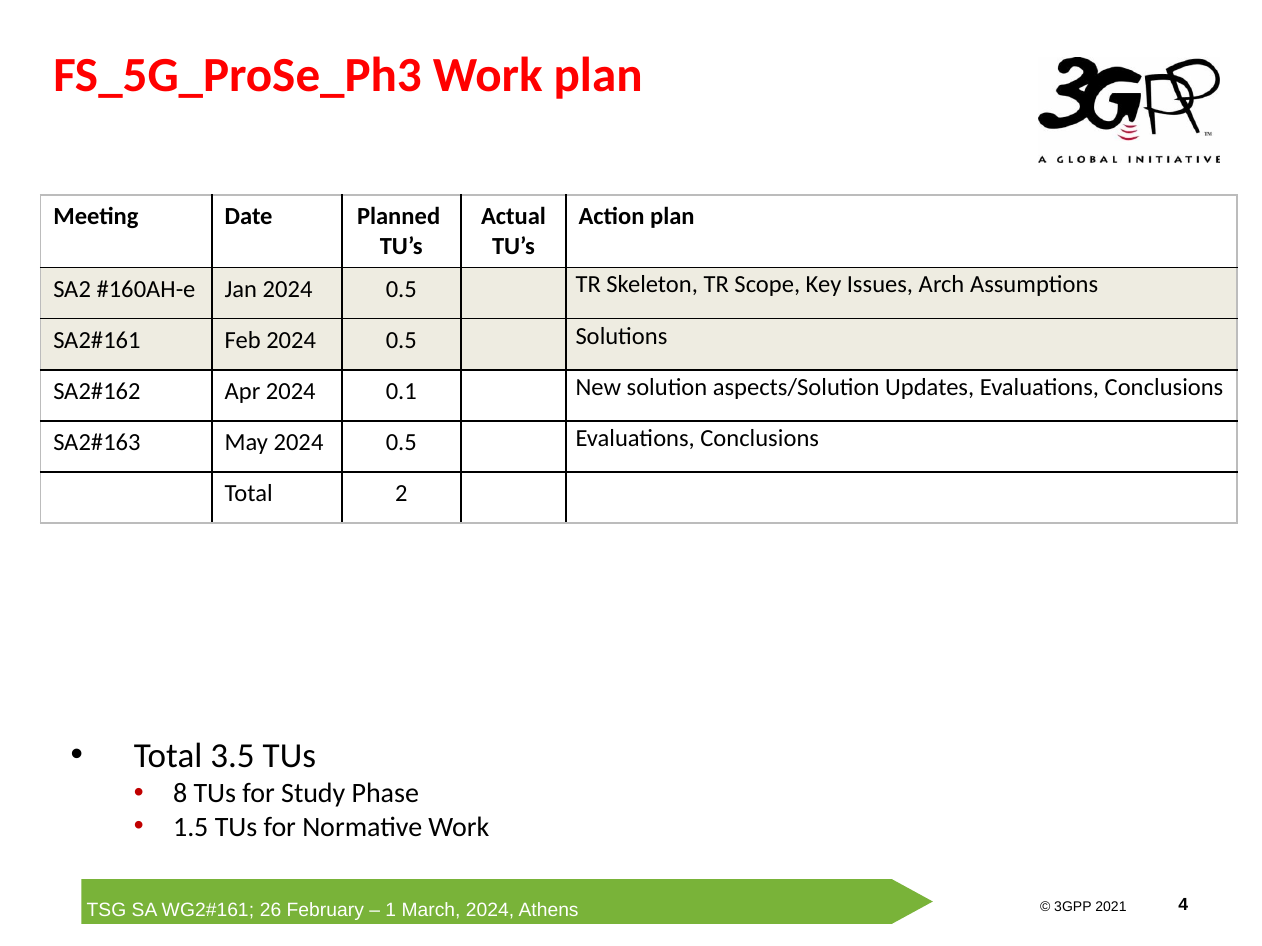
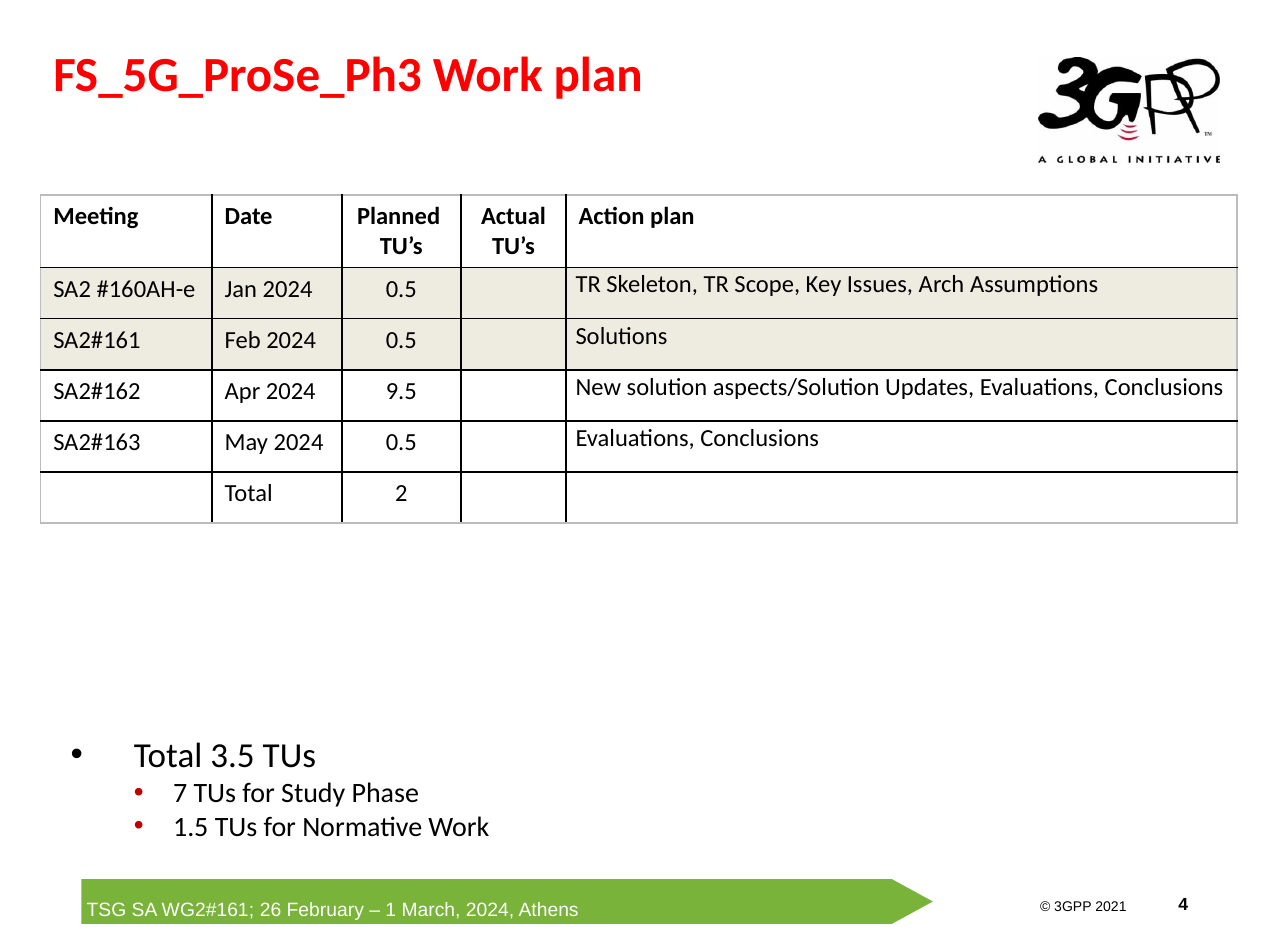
0.1: 0.1 -> 9.5
8: 8 -> 7
